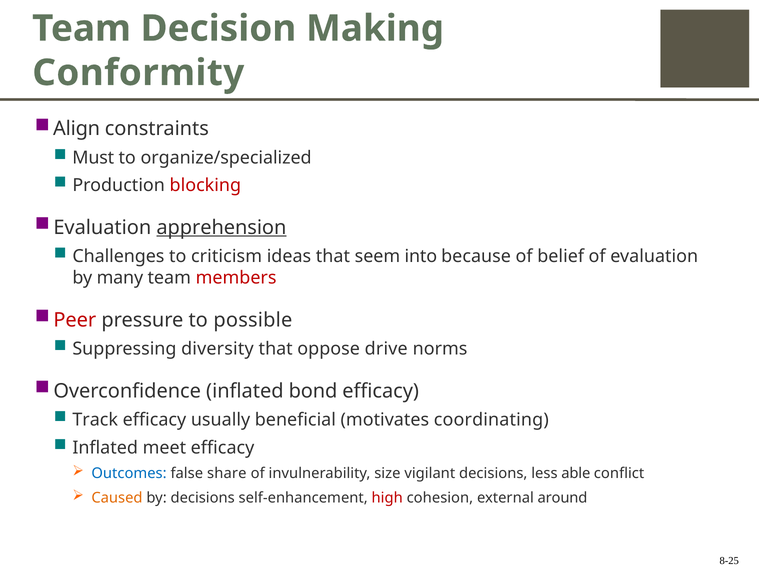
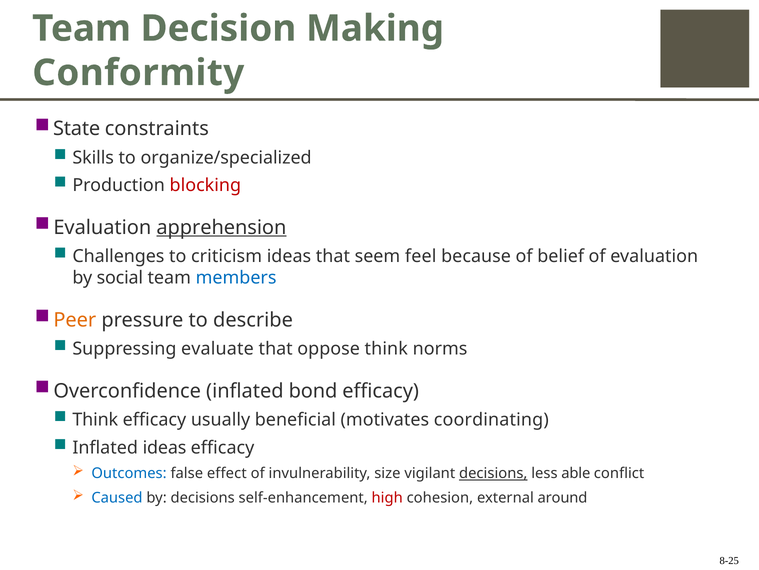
Align: Align -> State
Must: Must -> Skills
into: into -> feel
many: many -> social
members colour: red -> blue
Peer colour: red -> orange
possible: possible -> describe
diversity: diversity -> evaluate
oppose drive: drive -> think
Track at (95, 419): Track -> Think
Inflated meet: meet -> ideas
share: share -> effect
decisions at (493, 473) underline: none -> present
Caused colour: orange -> blue
